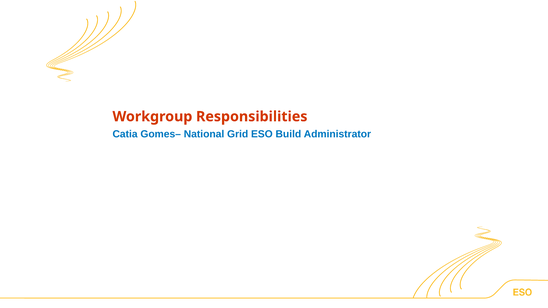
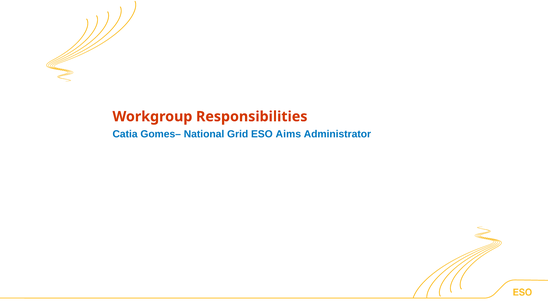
Build: Build -> Aims
